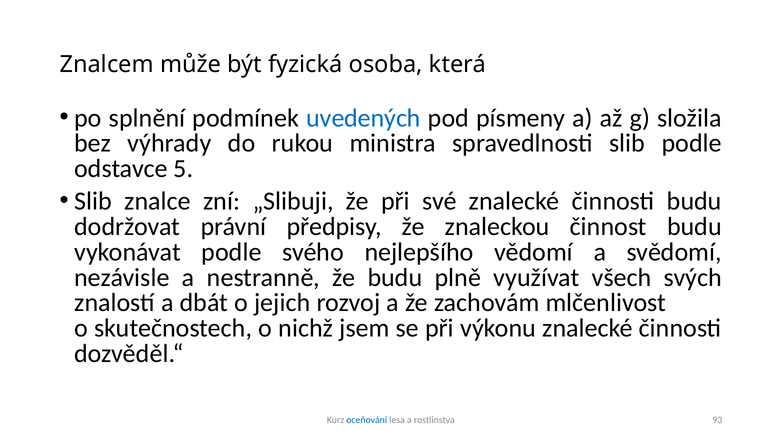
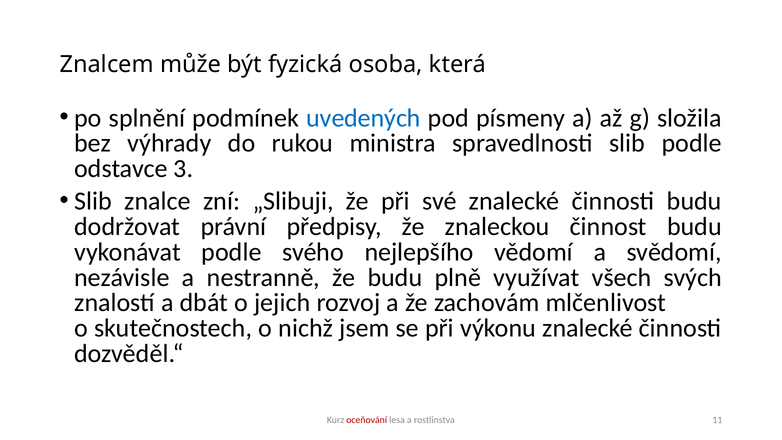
5: 5 -> 3
oceňování colour: blue -> red
93: 93 -> 11
